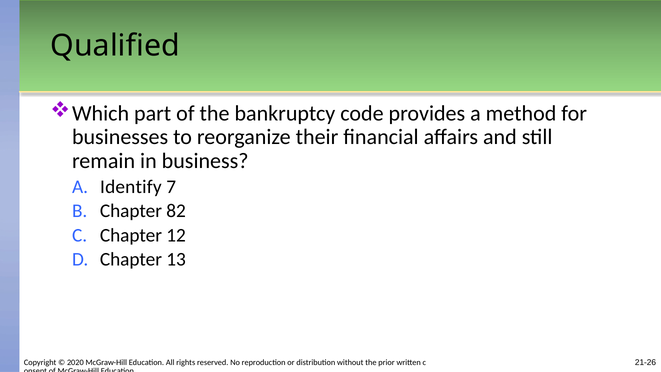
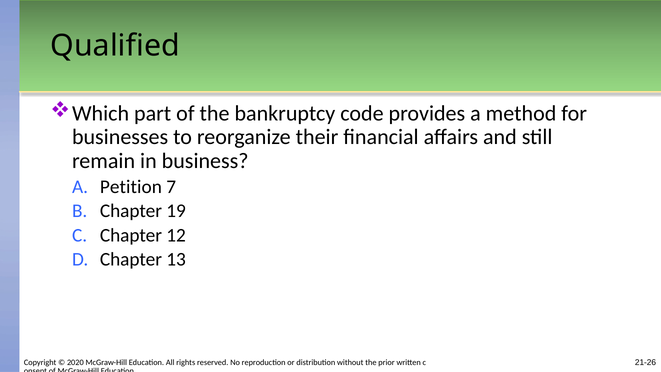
Identify: Identify -> Petition
82: 82 -> 19
